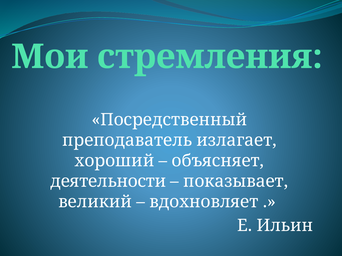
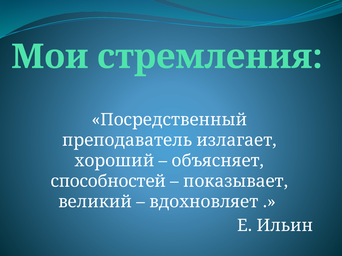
деятельности: деятельности -> способностей
